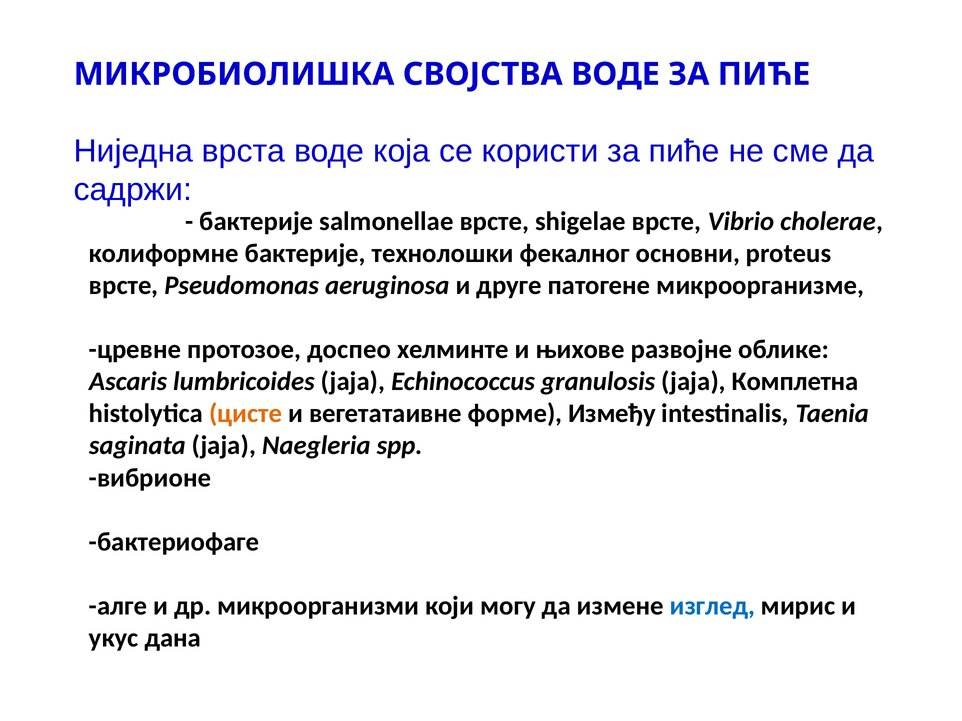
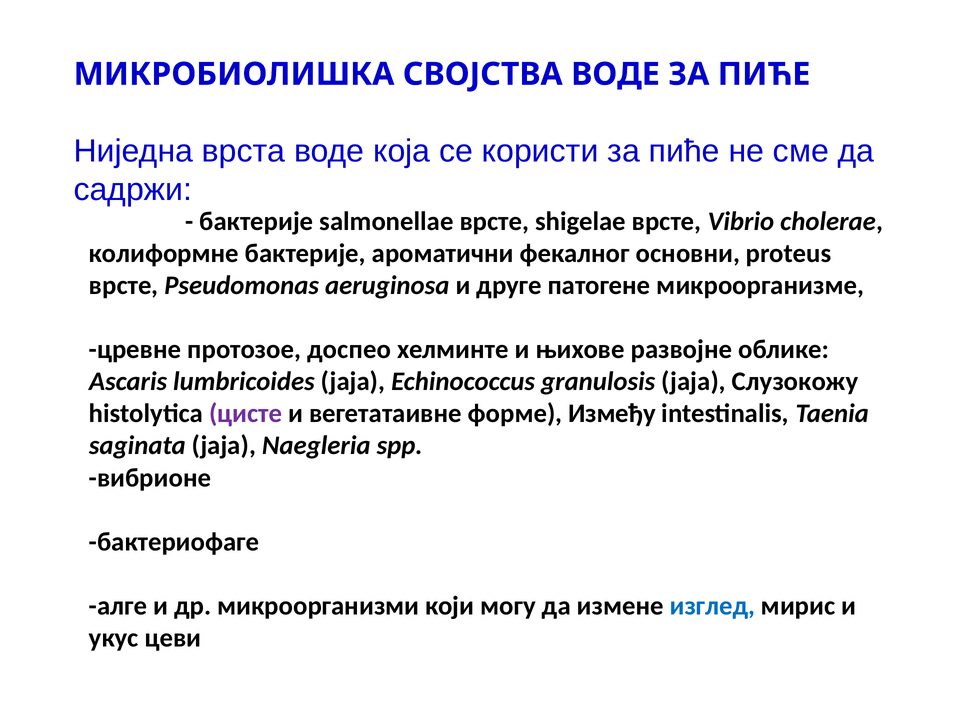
технолошки: технолошки -> ароматични
Комплетна: Комплетна -> Слузокожу
цисте colour: orange -> purple
дана: дана -> цеви
